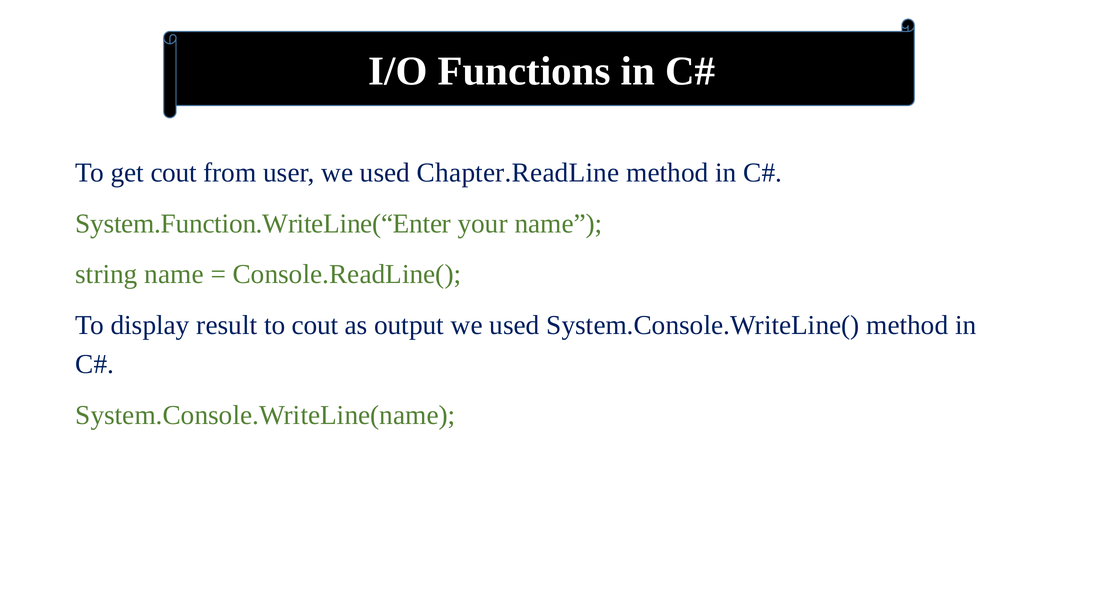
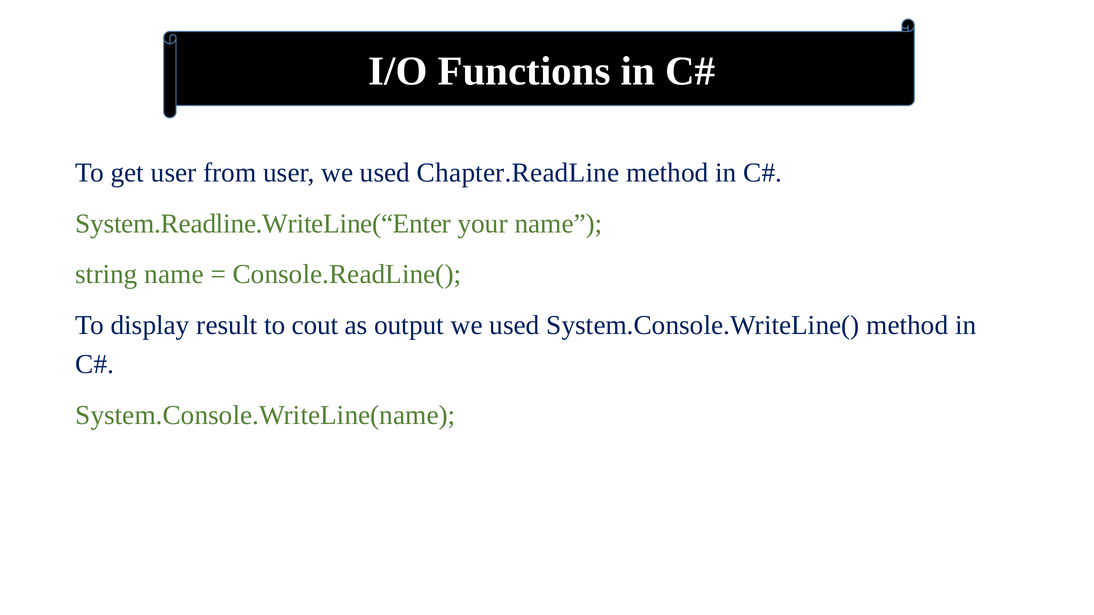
get cout: cout -> user
System.Function.WriteLine(“Enter: System.Function.WriteLine(“Enter -> System.Readline.WriteLine(“Enter
